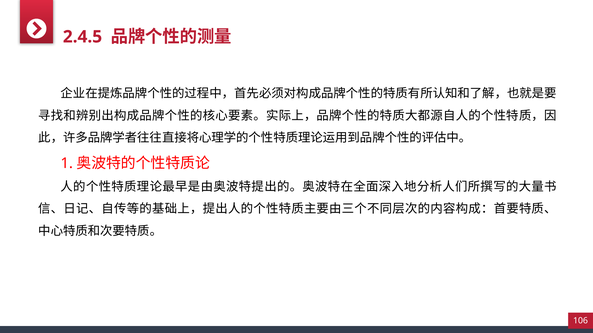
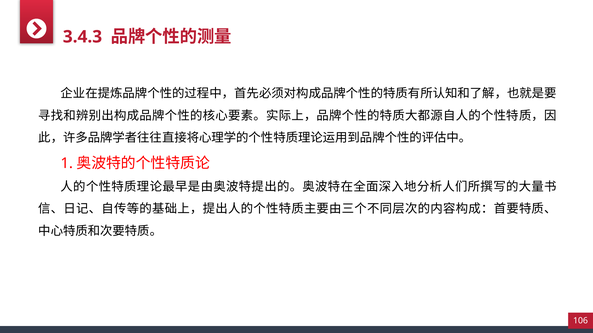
2.4.5: 2.4.5 -> 3.4.3
